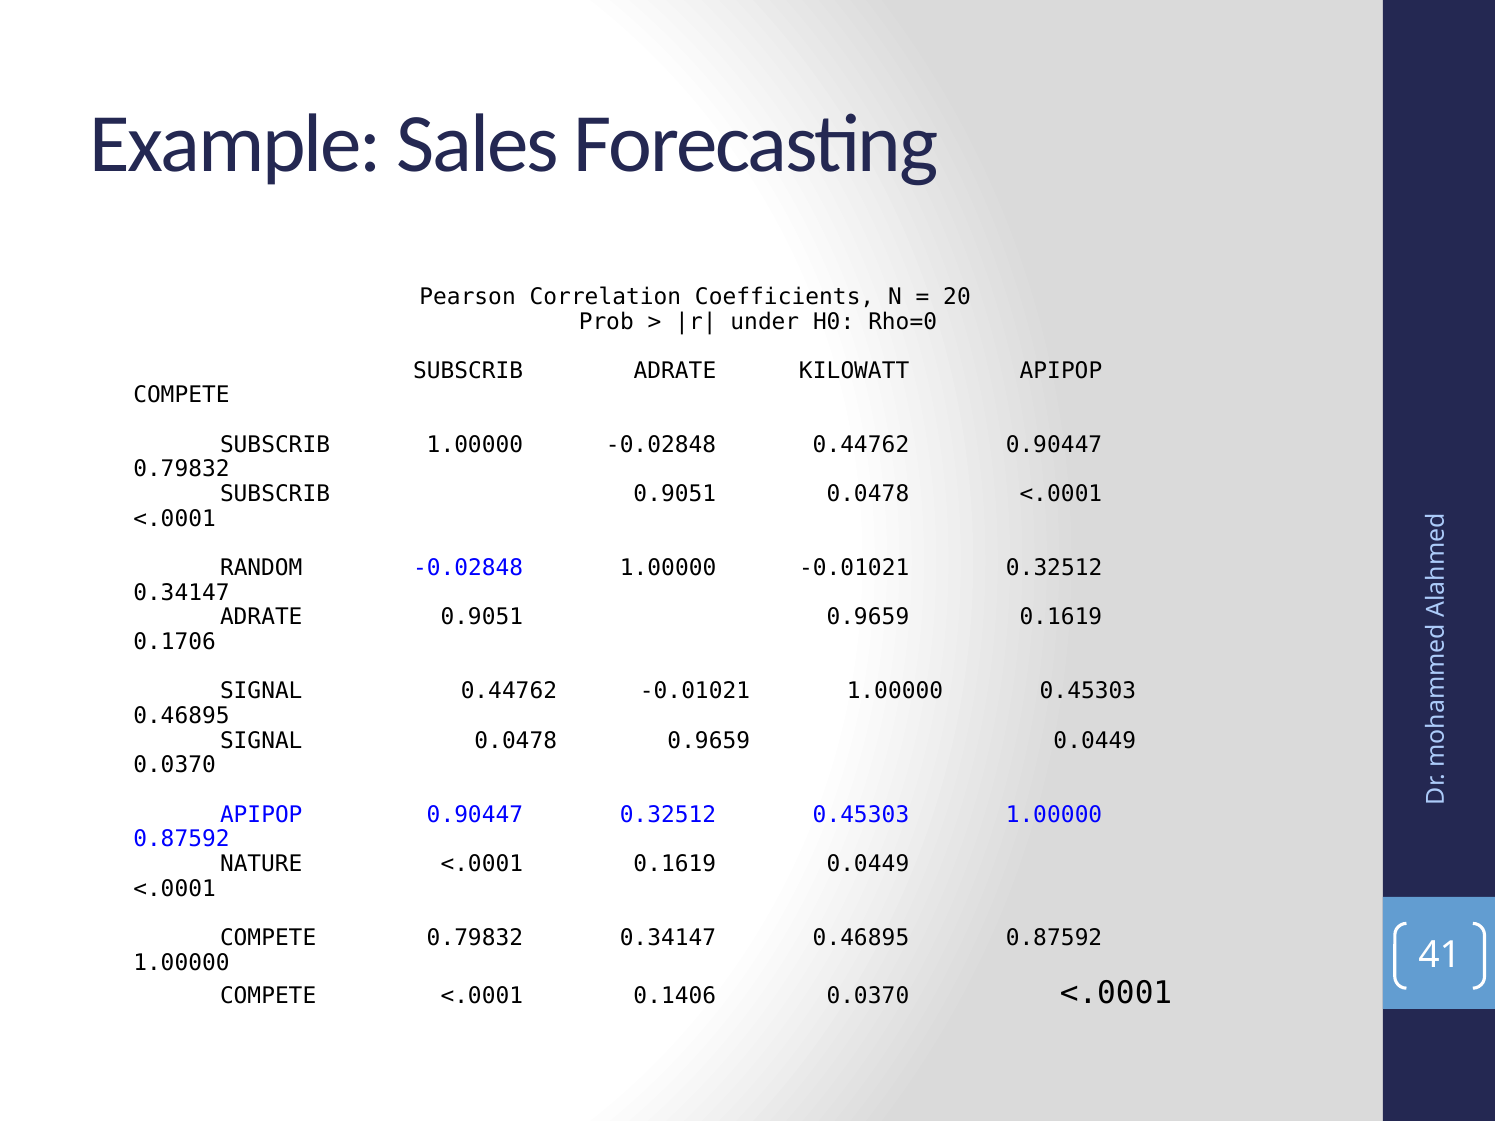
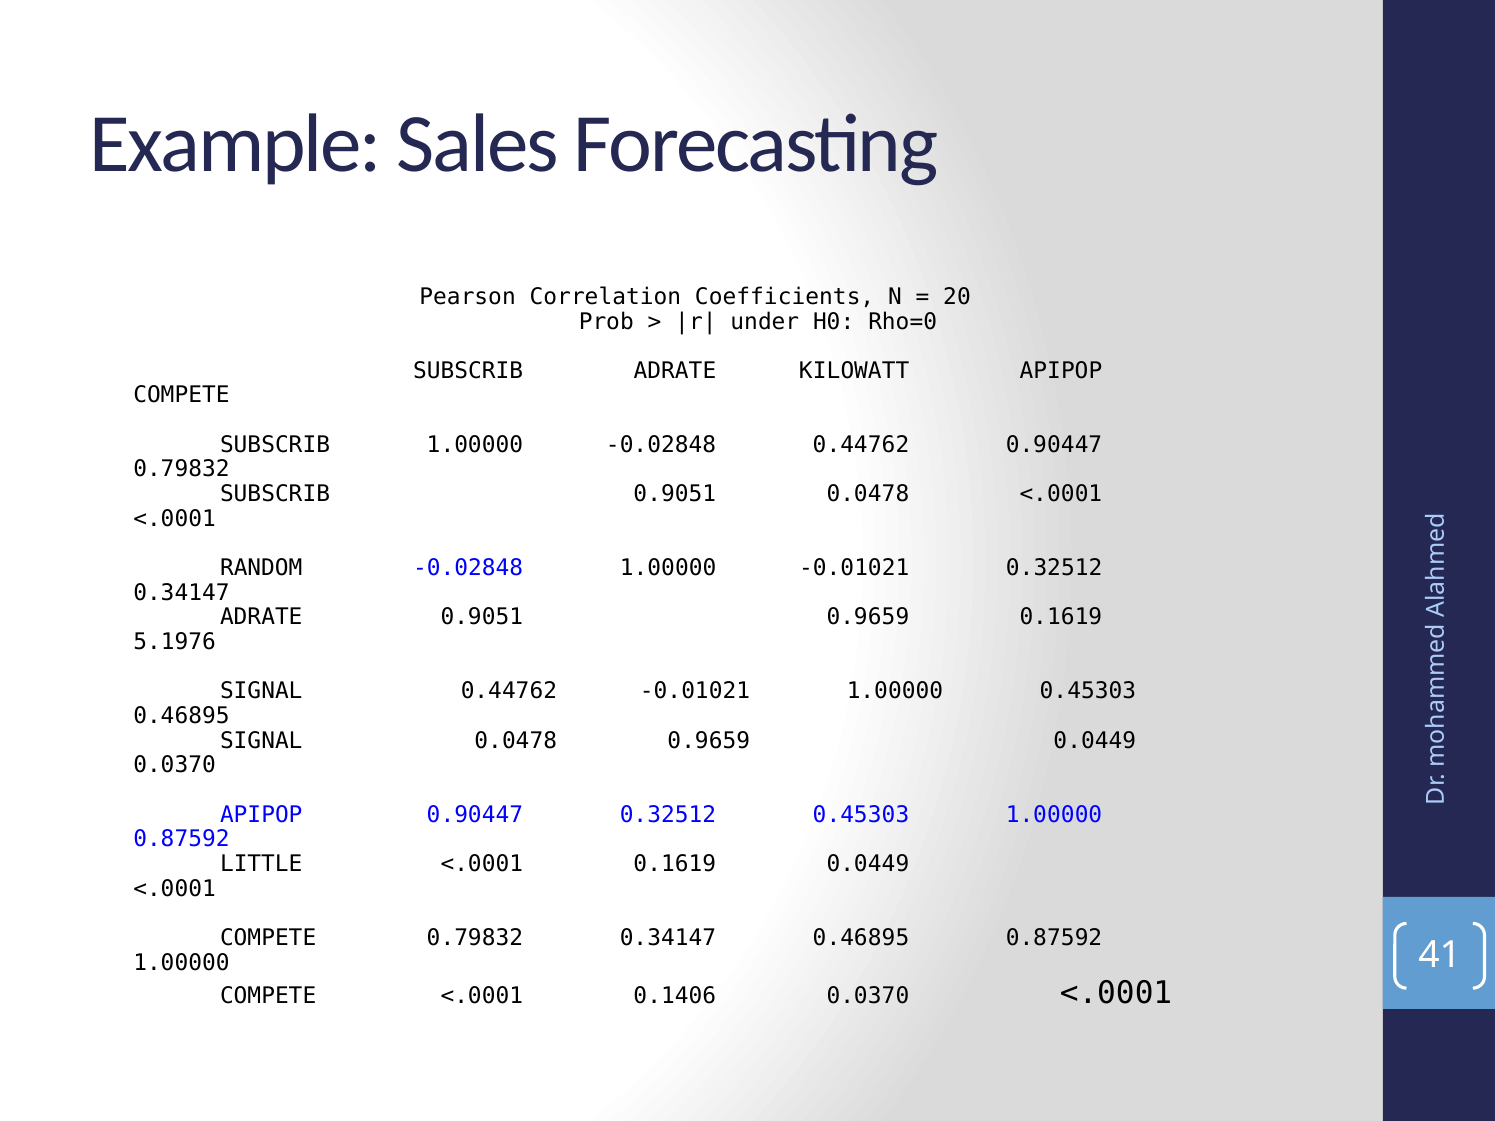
0.1706: 0.1706 -> 5.1976
NATURE: NATURE -> LITTLE
